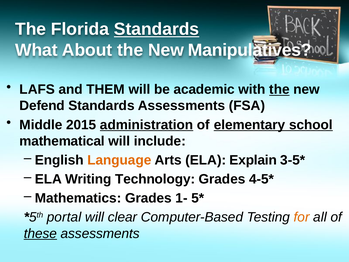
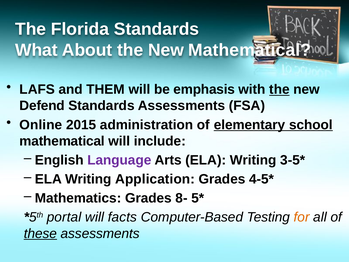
Standards at (157, 29) underline: present -> none
New Manipulatives: Manipulatives -> Mathematical
academic: academic -> emphasis
Middle: Middle -> Online
administration underline: present -> none
Language colour: orange -> purple
Arts ELA Explain: Explain -> Writing
Technology: Technology -> Application
1-: 1- -> 8-
clear: clear -> facts
